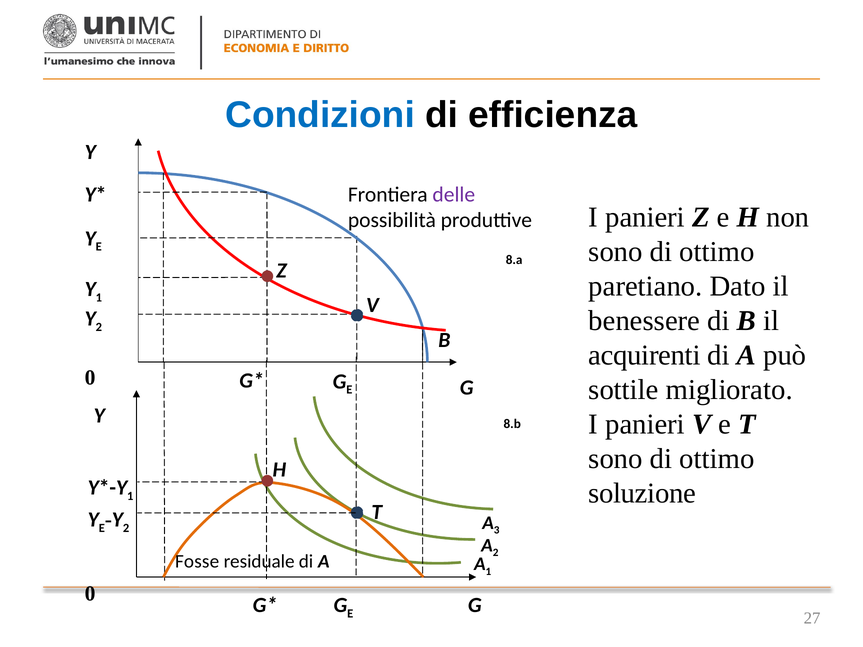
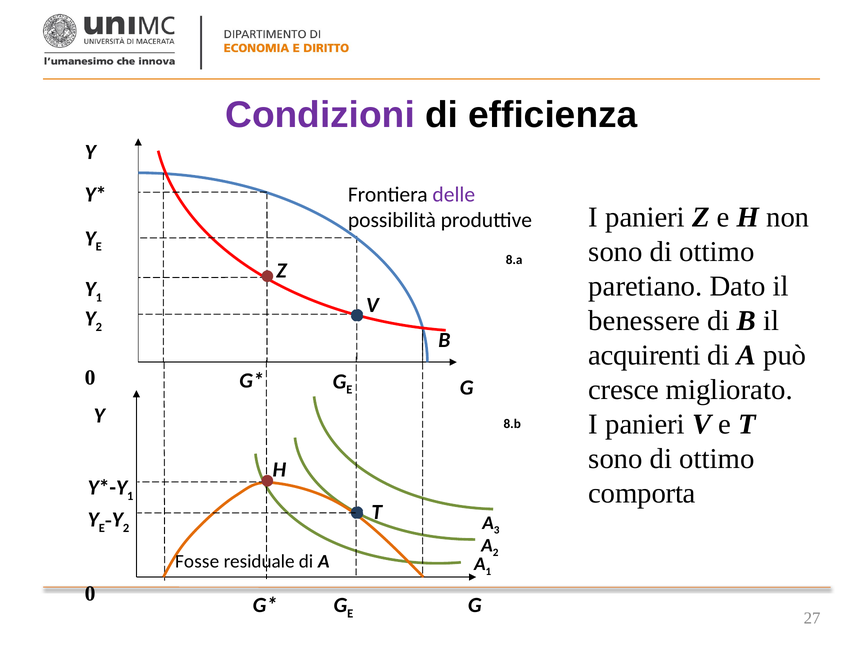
Condizioni colour: blue -> purple
sottile: sottile -> cresce
soluzione: soluzione -> comporta
